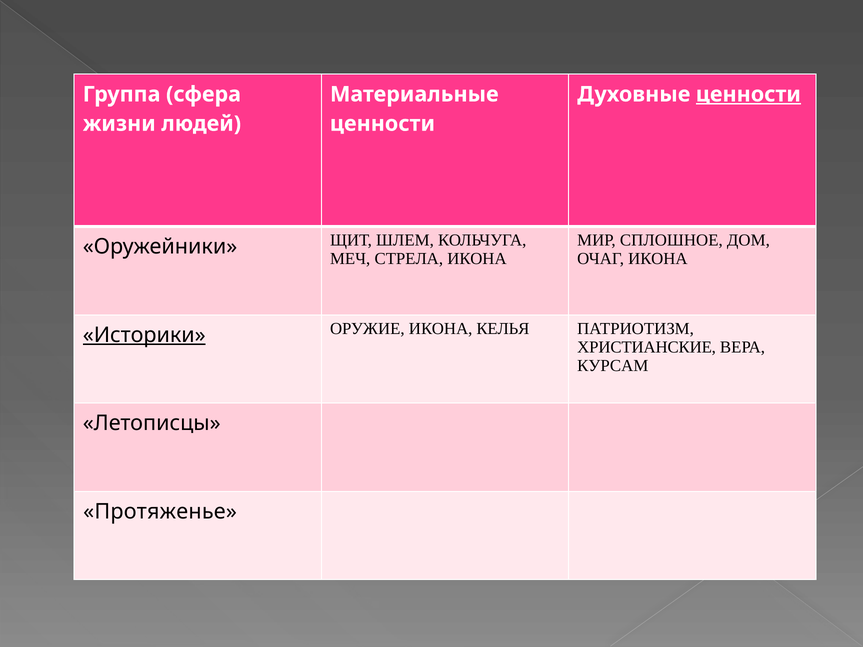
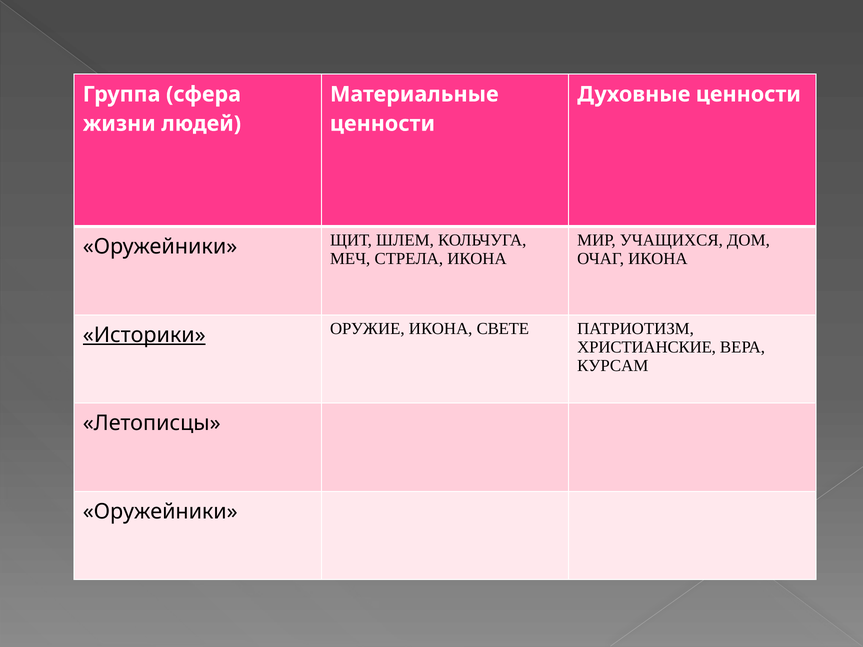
ценности at (748, 94) underline: present -> none
СПЛОШНОЕ: СПЛОШНОЕ -> УЧАЩИХСЯ
КЕЛЬЯ: КЕЛЬЯ -> СВЕТЕ
Протяженье at (160, 512): Протяженье -> Оружейники
